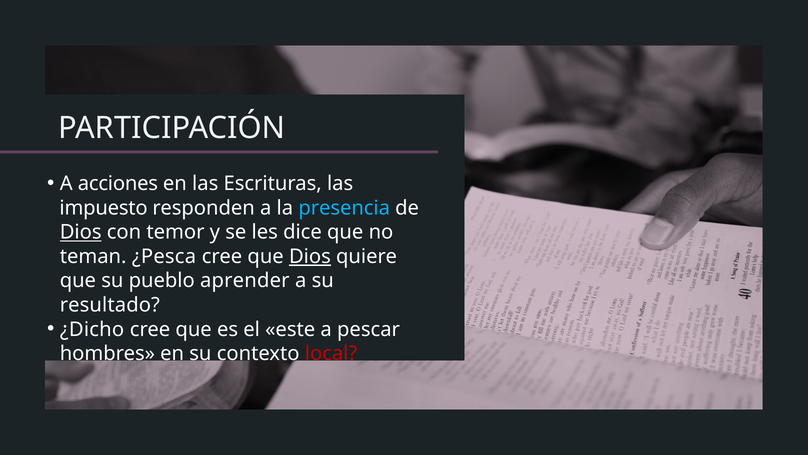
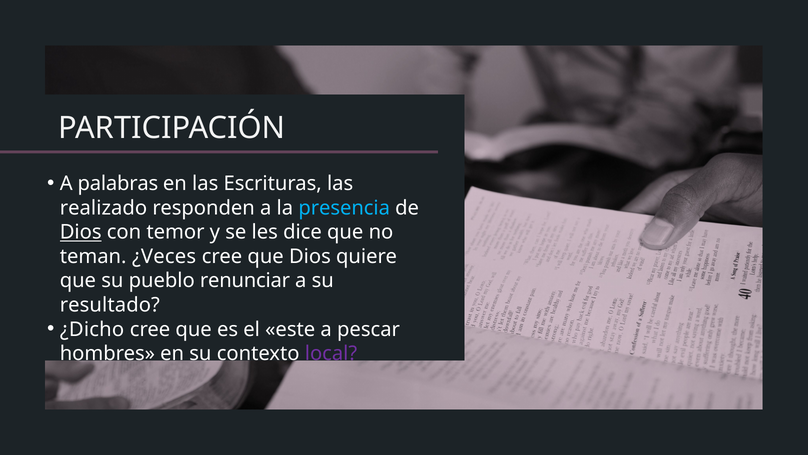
acciones: acciones -> palabras
impuesto: impuesto -> realizado
¿Pesca: ¿Pesca -> ¿Veces
Dios at (310, 256) underline: present -> none
aprender: aprender -> renunciar
local colour: red -> purple
